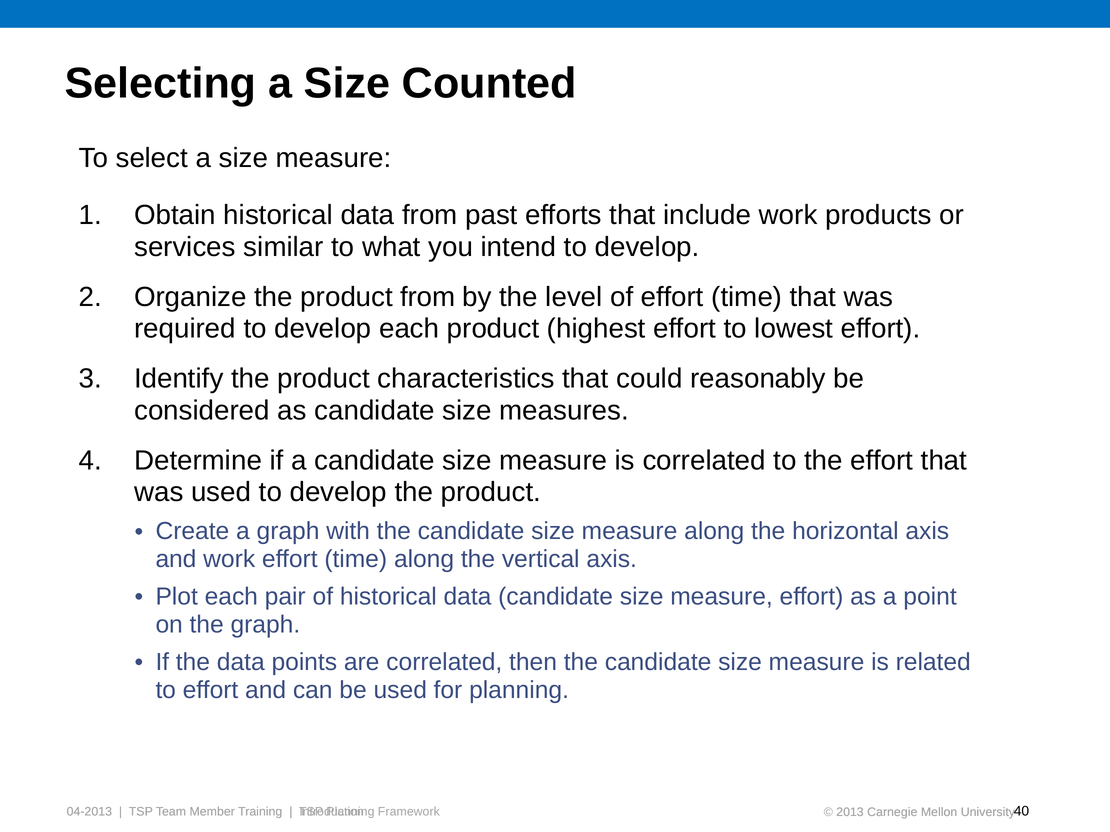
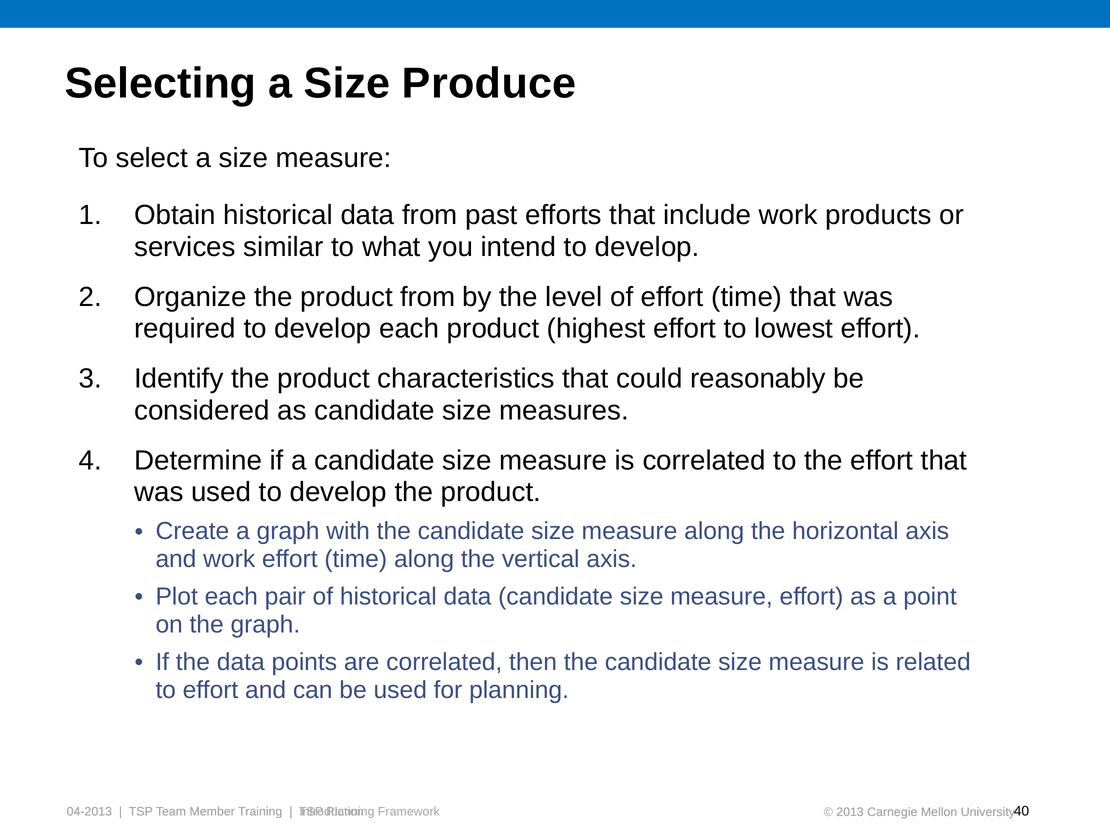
Counted: Counted -> Produce
